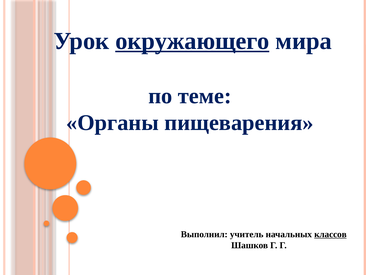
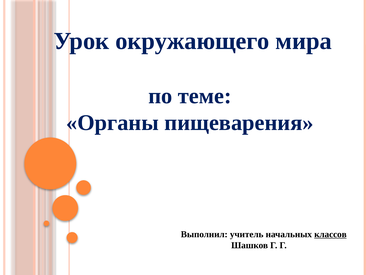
окружающего underline: present -> none
